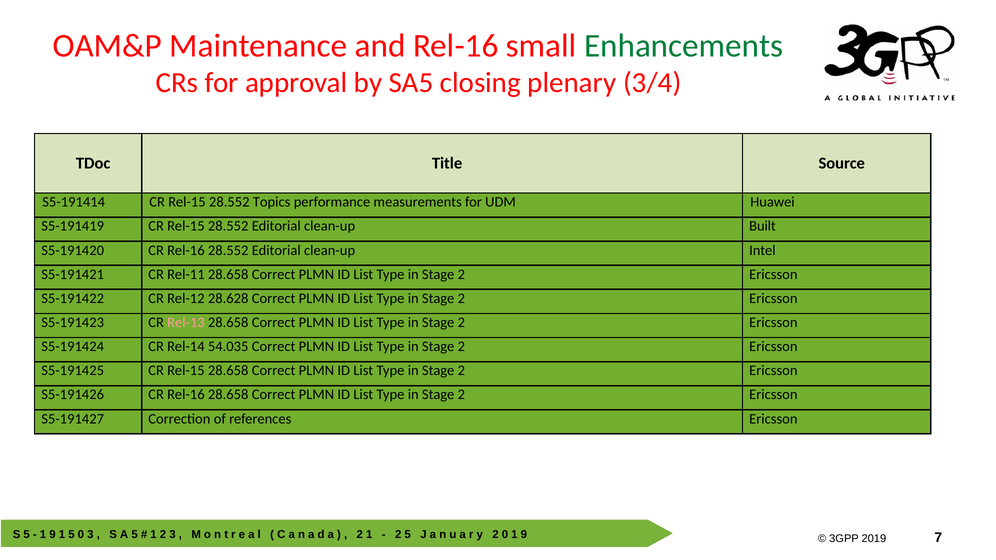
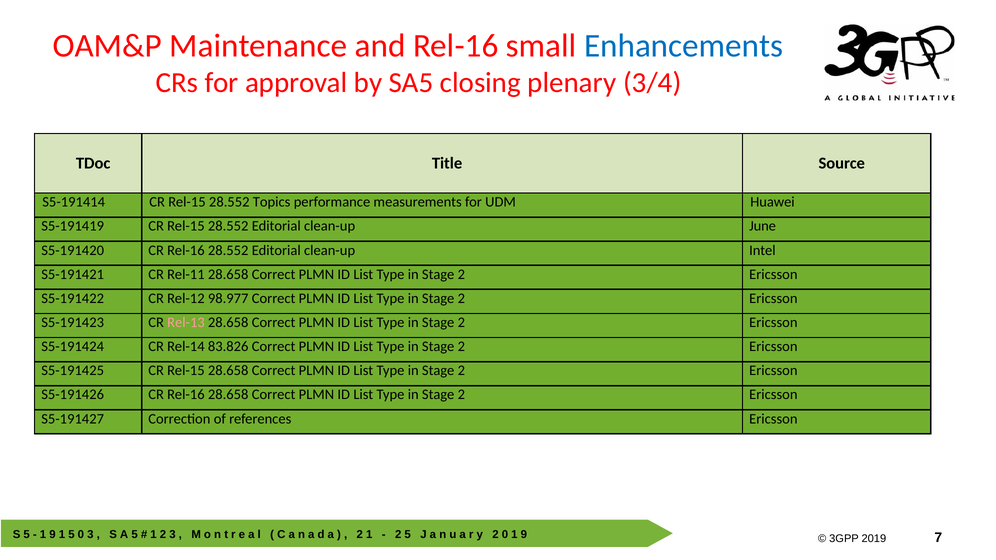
Enhancements colour: green -> blue
Built: Built -> June
28.628: 28.628 -> 98.977
54.035: 54.035 -> 83.826
